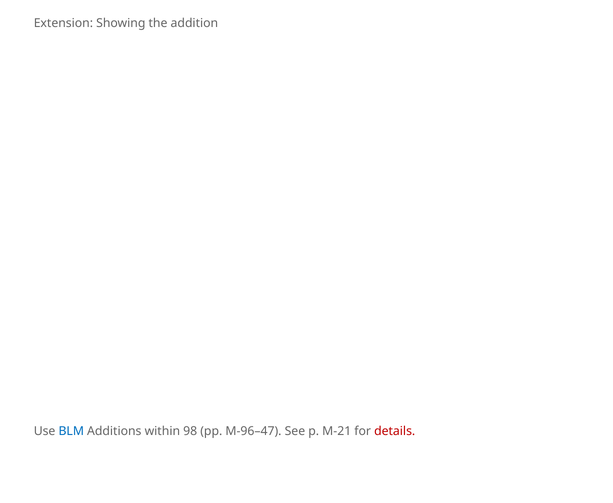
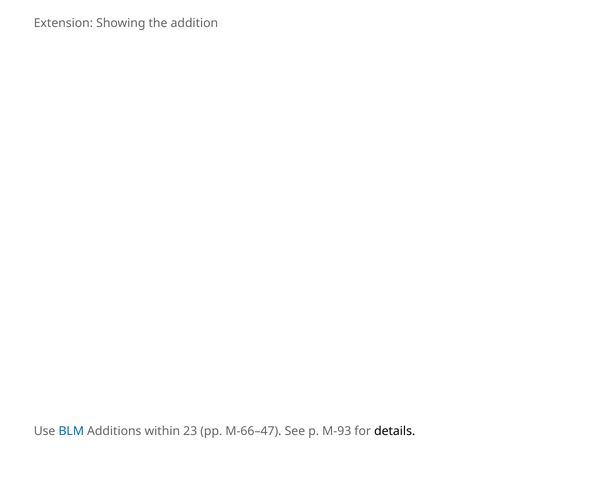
98: 98 -> 23
M-96–47: M-96–47 -> M-66–47
M-21: M-21 -> M-93
details colour: red -> black
